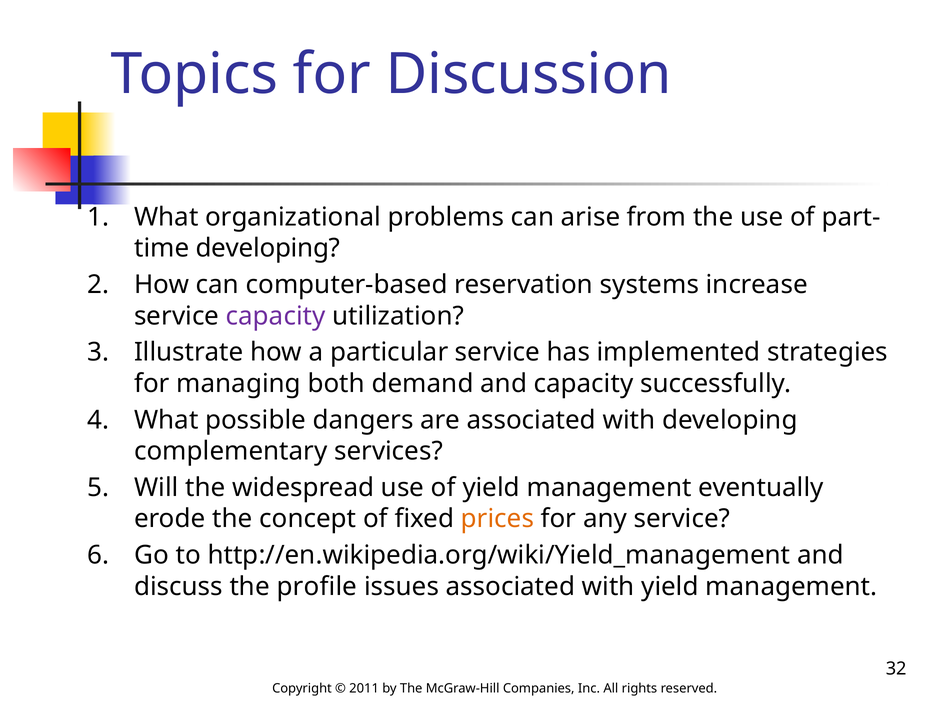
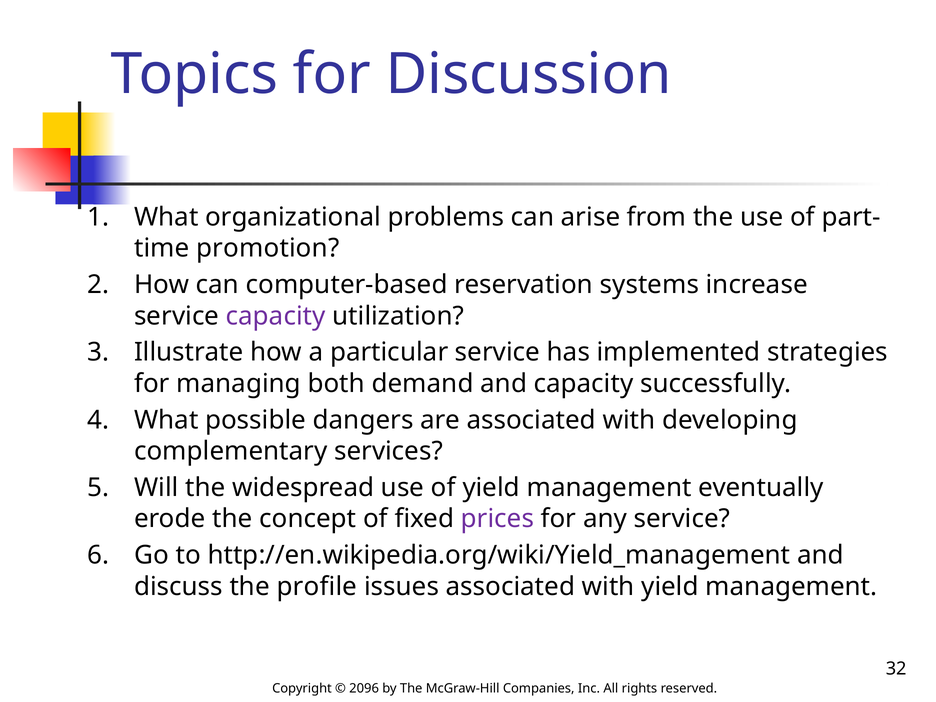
developing at (268, 248): developing -> promotion
prices colour: orange -> purple
2011: 2011 -> 2096
